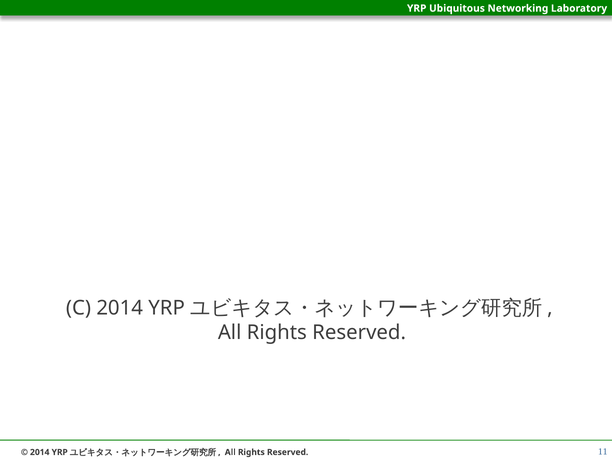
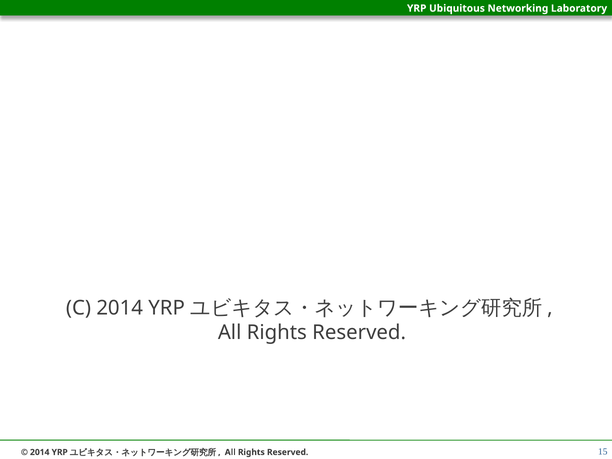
11: 11 -> 15
